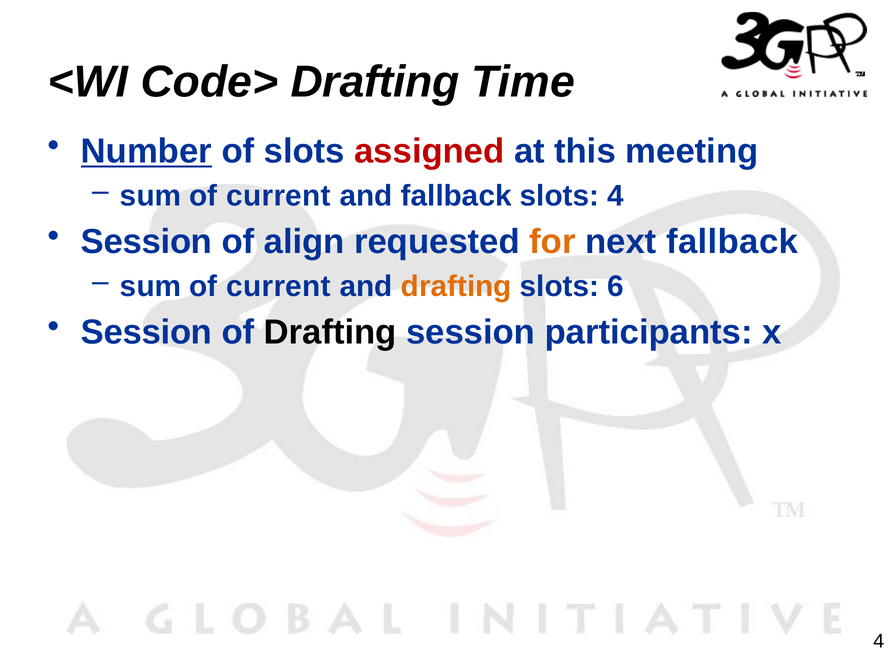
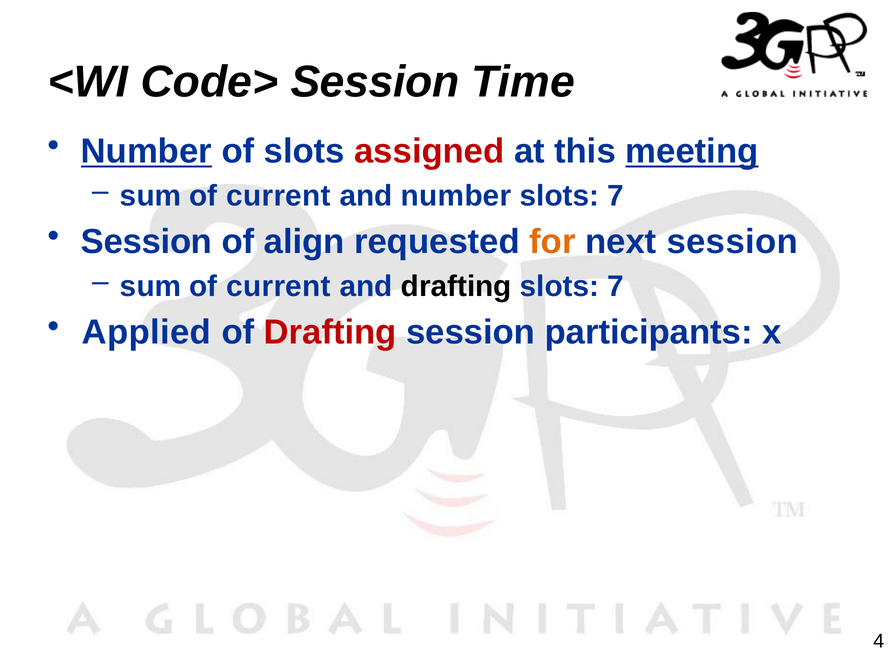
Code> Drafting: Drafting -> Session
meeting underline: none -> present
and fallback: fallback -> number
4 at (616, 196): 4 -> 7
next fallback: fallback -> session
drafting at (456, 286) colour: orange -> black
6 at (616, 286): 6 -> 7
Session at (147, 332): Session -> Applied
Drafting at (330, 332) colour: black -> red
